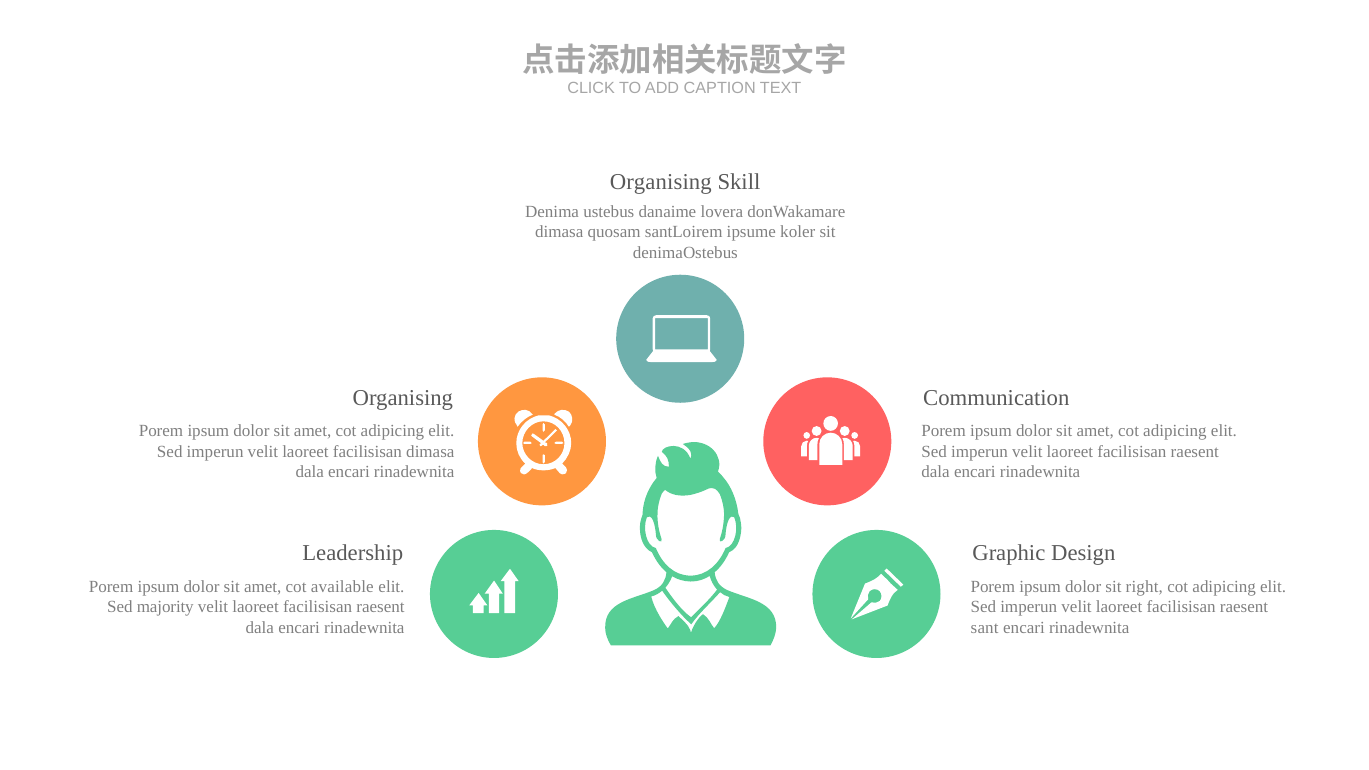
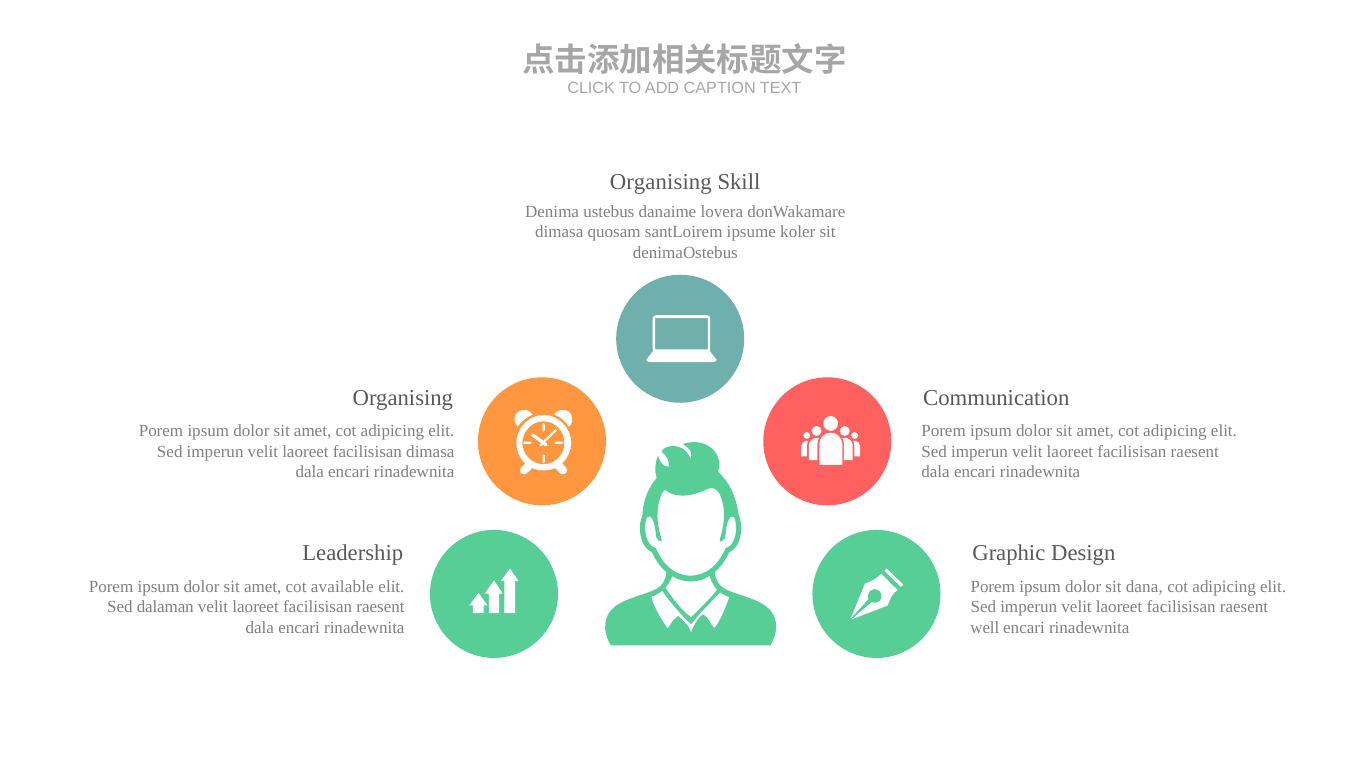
right: right -> dana
majority: majority -> dalaman
sant: sant -> well
